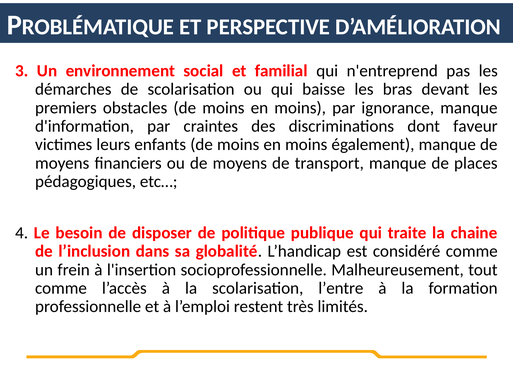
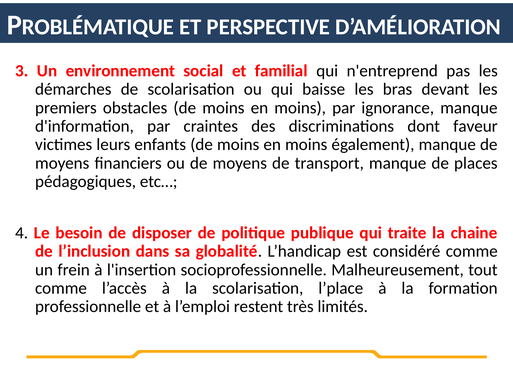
l’entre: l’entre -> l’place
